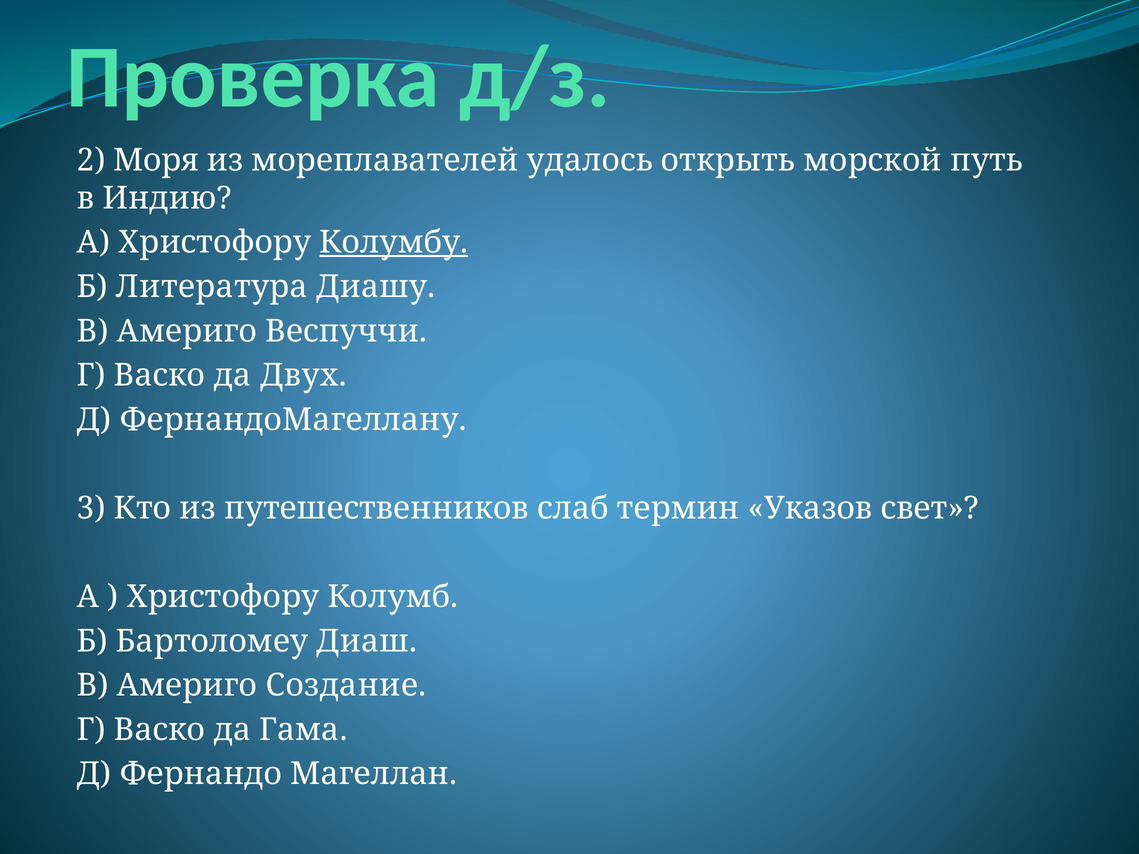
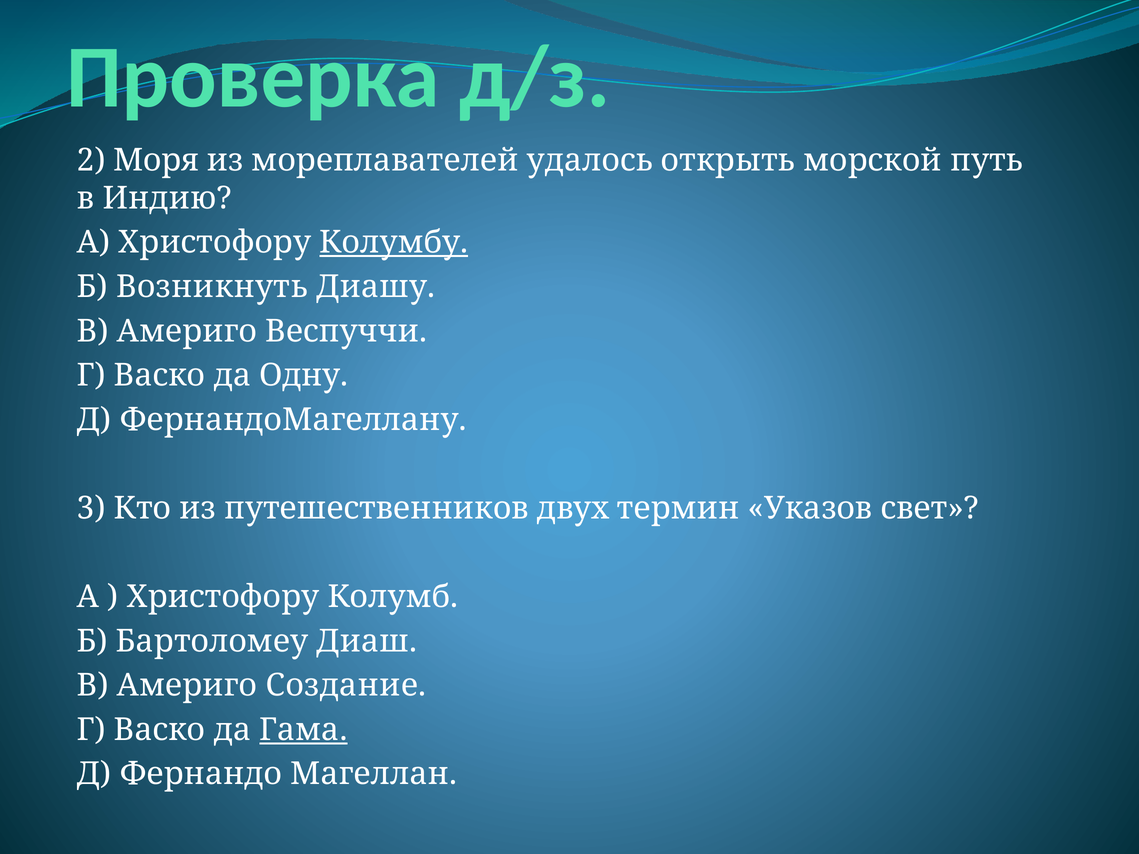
Литература: Литература -> Возникнуть
Двух: Двух -> Одну
слаб: слаб -> двух
Гама underline: none -> present
